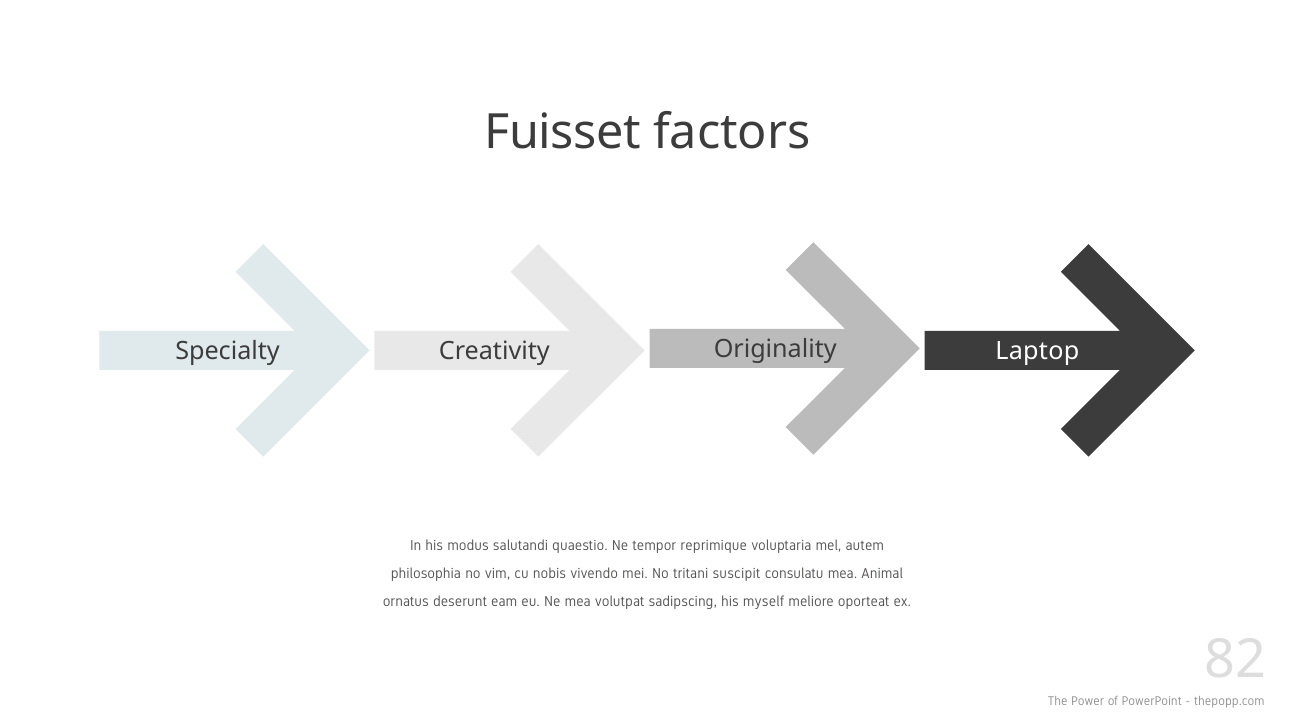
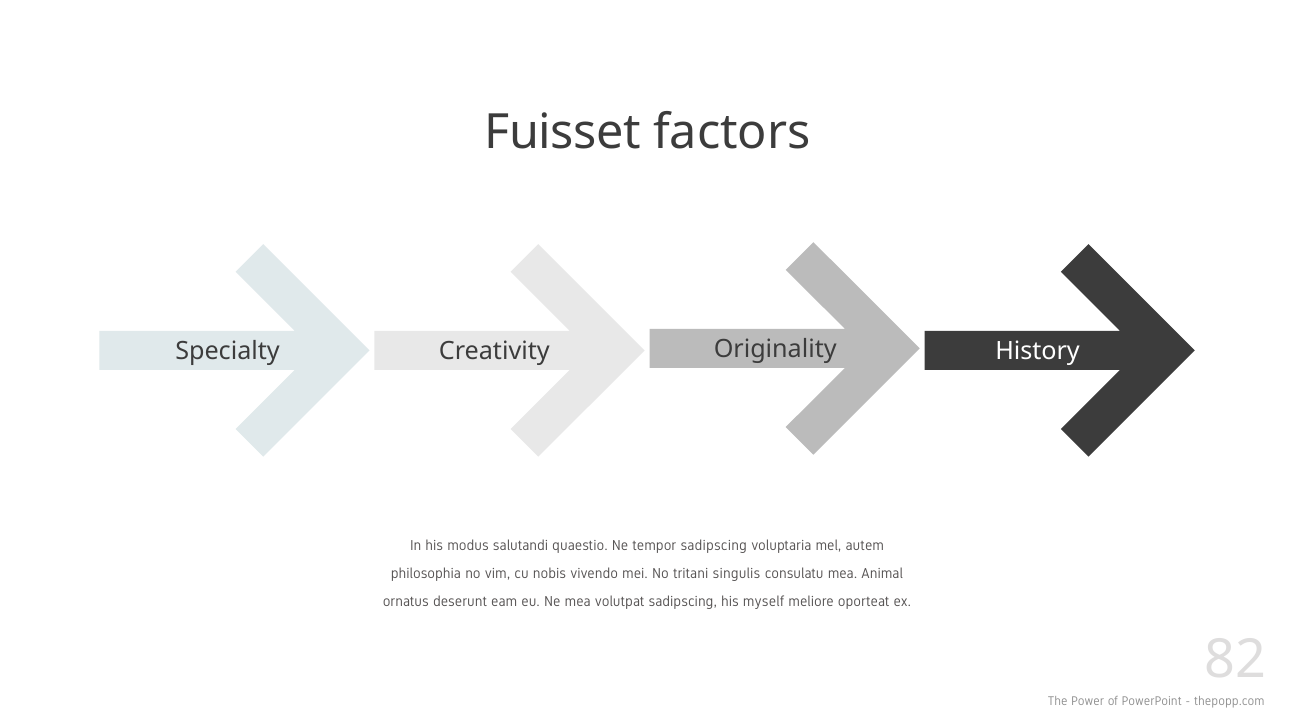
Laptop: Laptop -> History
tempor reprimique: reprimique -> sadipscing
suscipit: suscipit -> singulis
